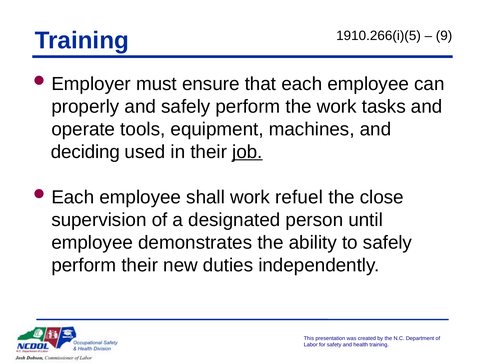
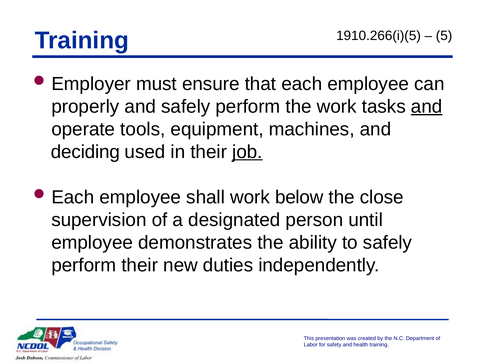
9: 9 -> 5
and at (427, 106) underline: none -> present
refuel: refuel -> below
